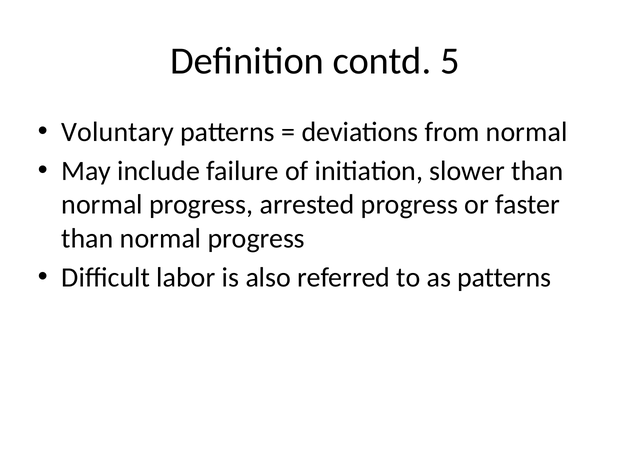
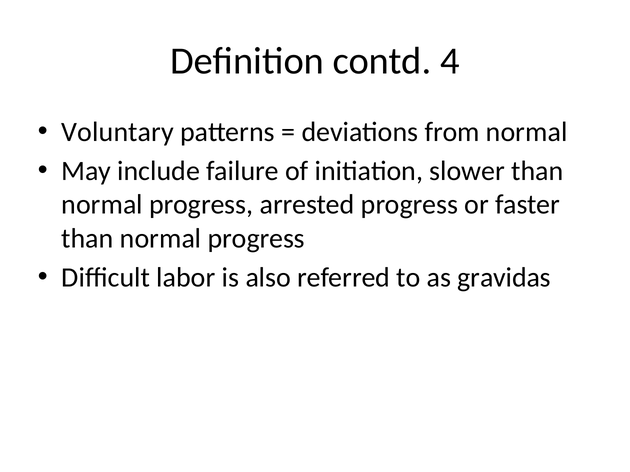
5: 5 -> 4
as patterns: patterns -> gravidas
